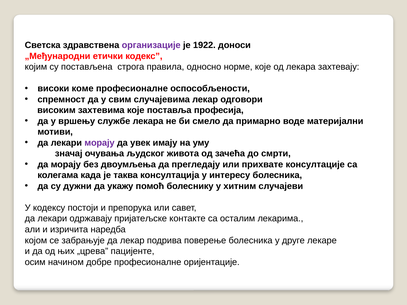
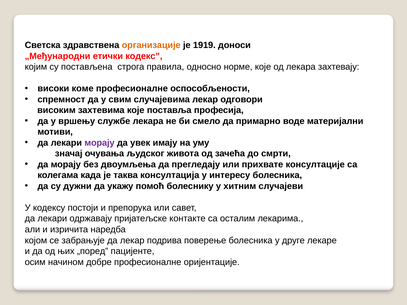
организације colour: purple -> orange
1922: 1922 -> 1919
„црева: „црева -> „поред
